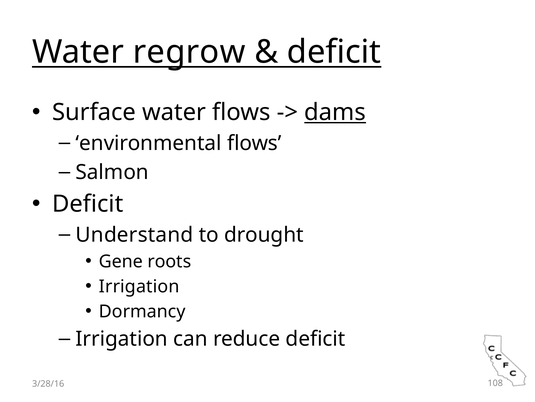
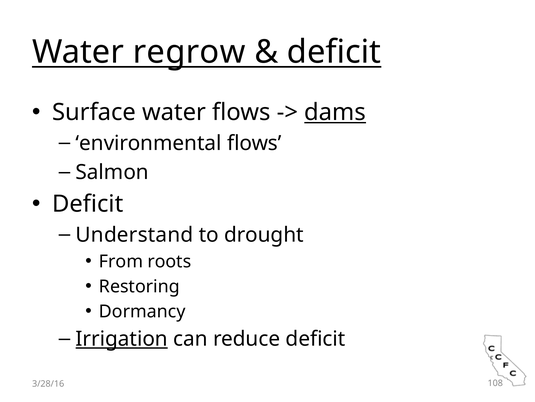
Gene: Gene -> From
Irrigation at (139, 286): Irrigation -> Restoring
Irrigation at (122, 338) underline: none -> present
